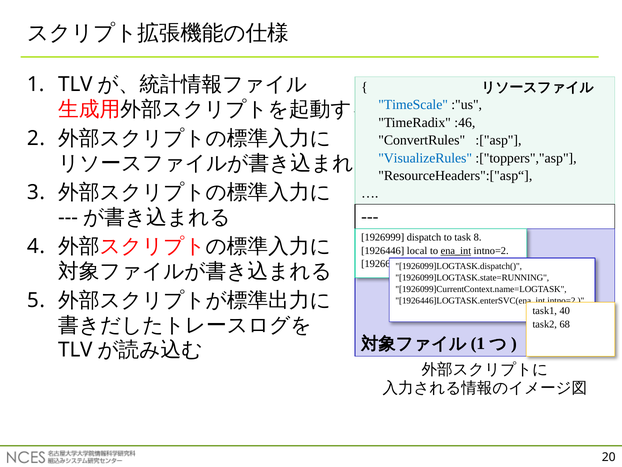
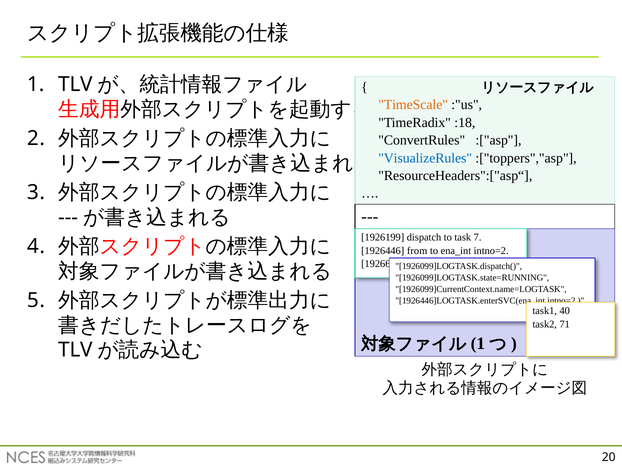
TimeScale colour: blue -> orange
:46: :46 -> :18
1926999: 1926999 -> 1926199
8: 8 -> 7
1926446 local: local -> from
ena_int at (456, 250) underline: present -> none
68: 68 -> 71
